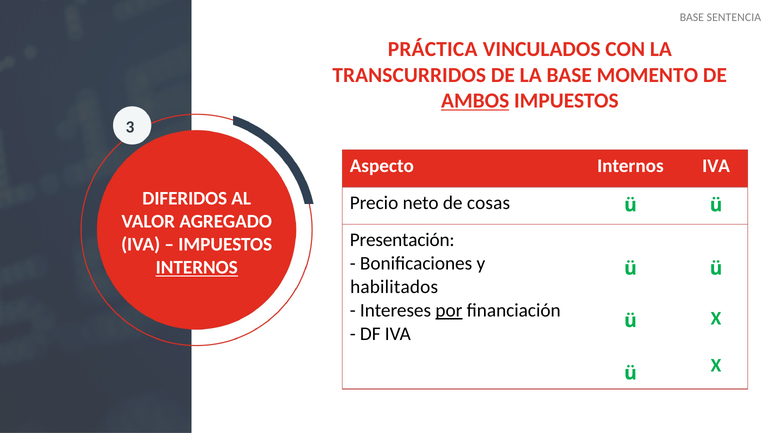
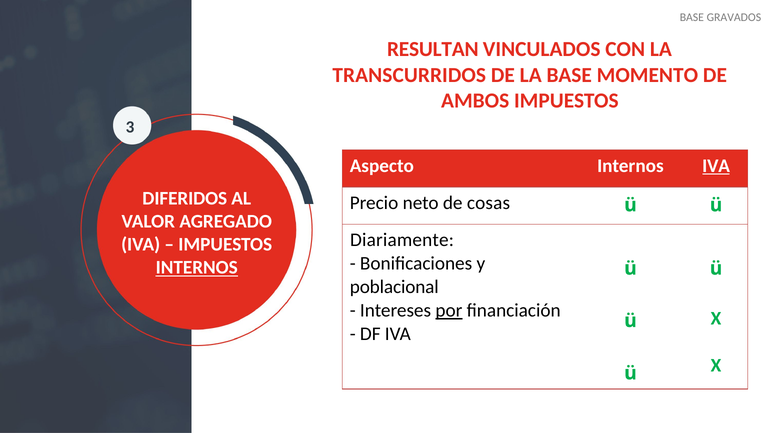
SENTENCIA: SENTENCIA -> GRAVADOS
PRÁCTICA: PRÁCTICA -> RESULTAN
AMBOS underline: present -> none
IVA at (716, 165) underline: none -> present
Presentación: Presentación -> Diariamente
habilitados: habilitados -> poblacional
